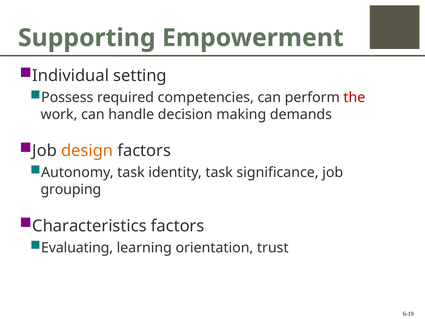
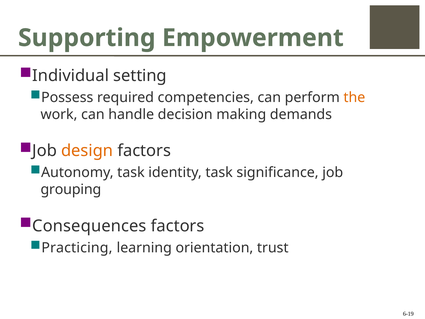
the colour: red -> orange
Characteristics: Characteristics -> Consequences
Evaluating: Evaluating -> Practicing
